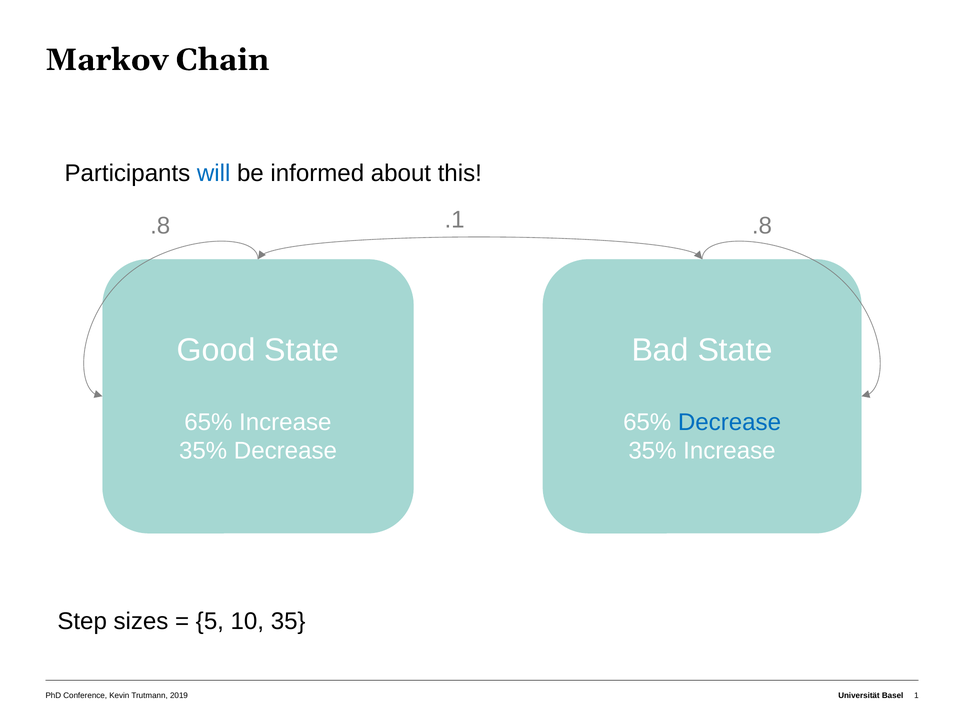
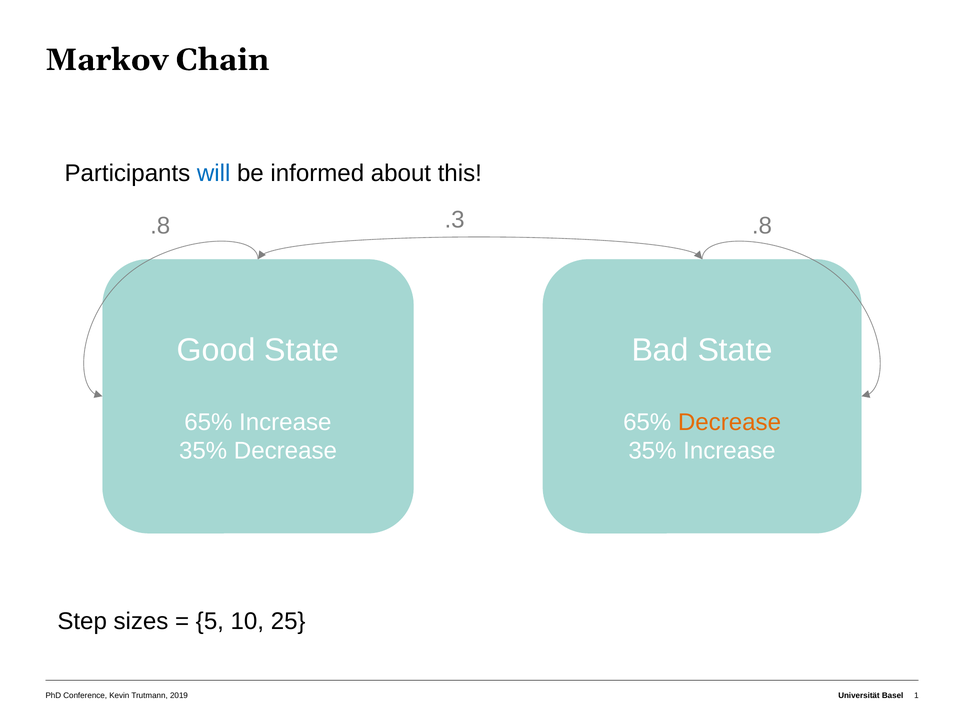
.1: .1 -> .3
Decrease at (729, 422) colour: blue -> orange
35: 35 -> 25
